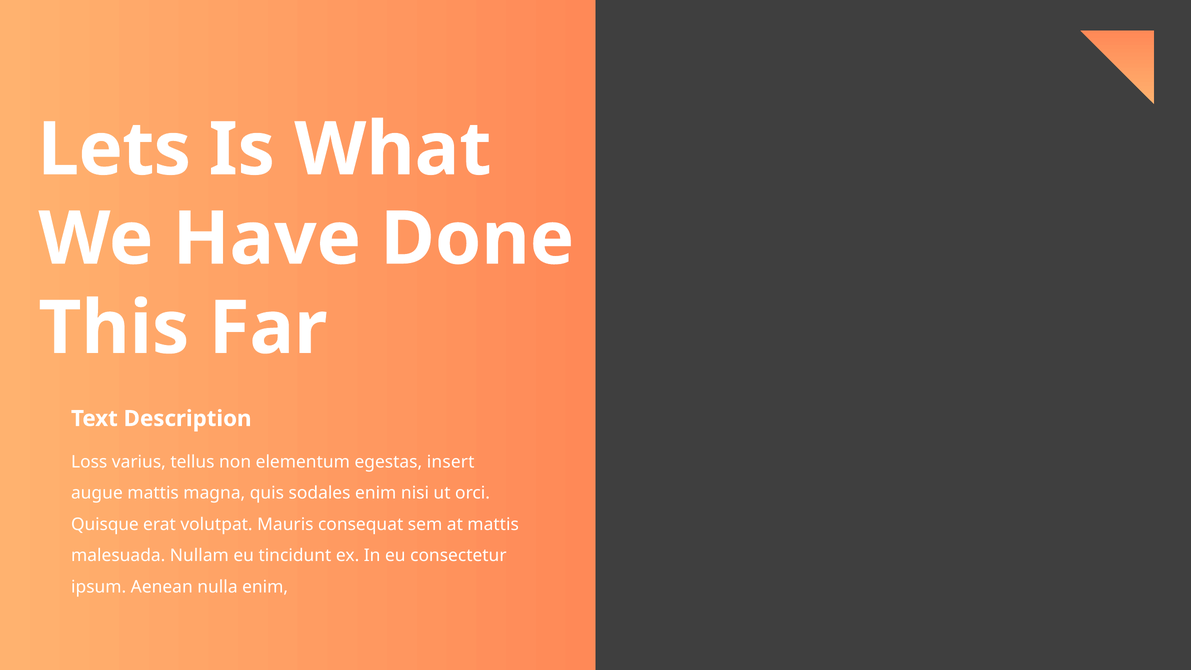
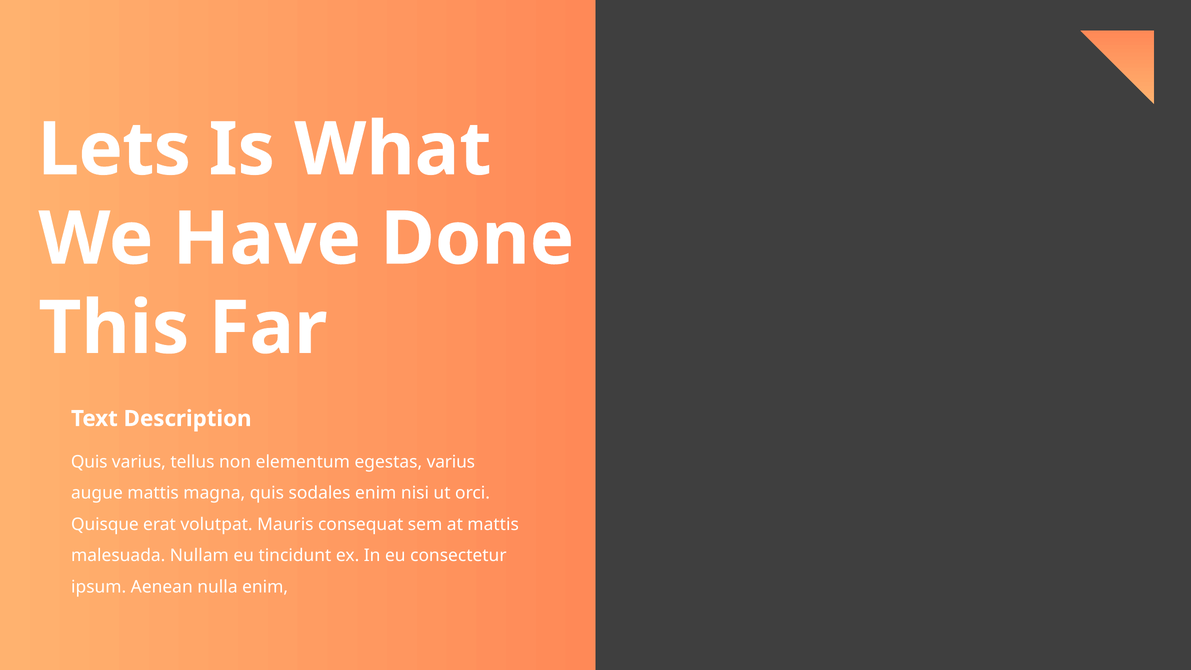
Loss at (89, 462): Loss -> Quis
egestas insert: insert -> varius
